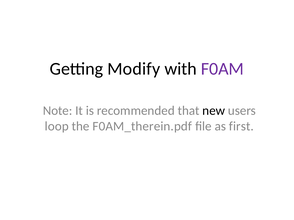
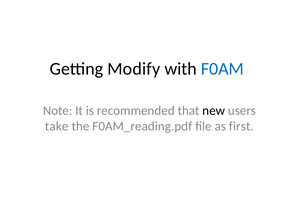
F0AM colour: purple -> blue
loop: loop -> take
F0AM_therein.pdf: F0AM_therein.pdf -> F0AM_reading.pdf
